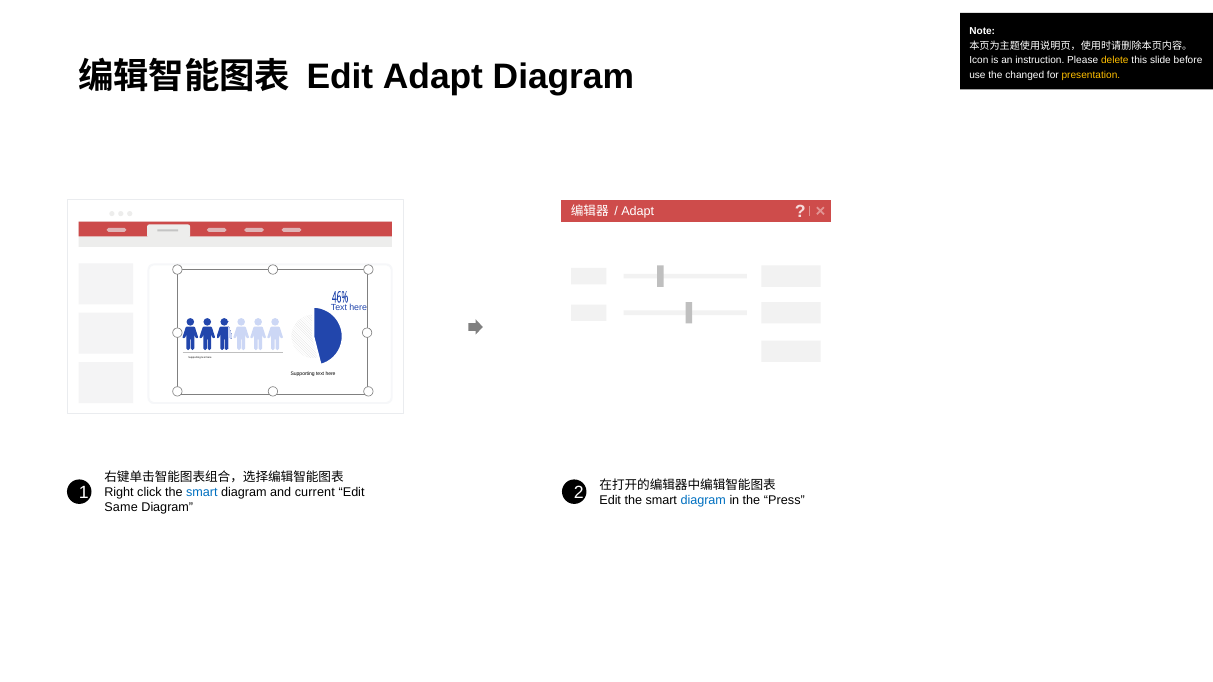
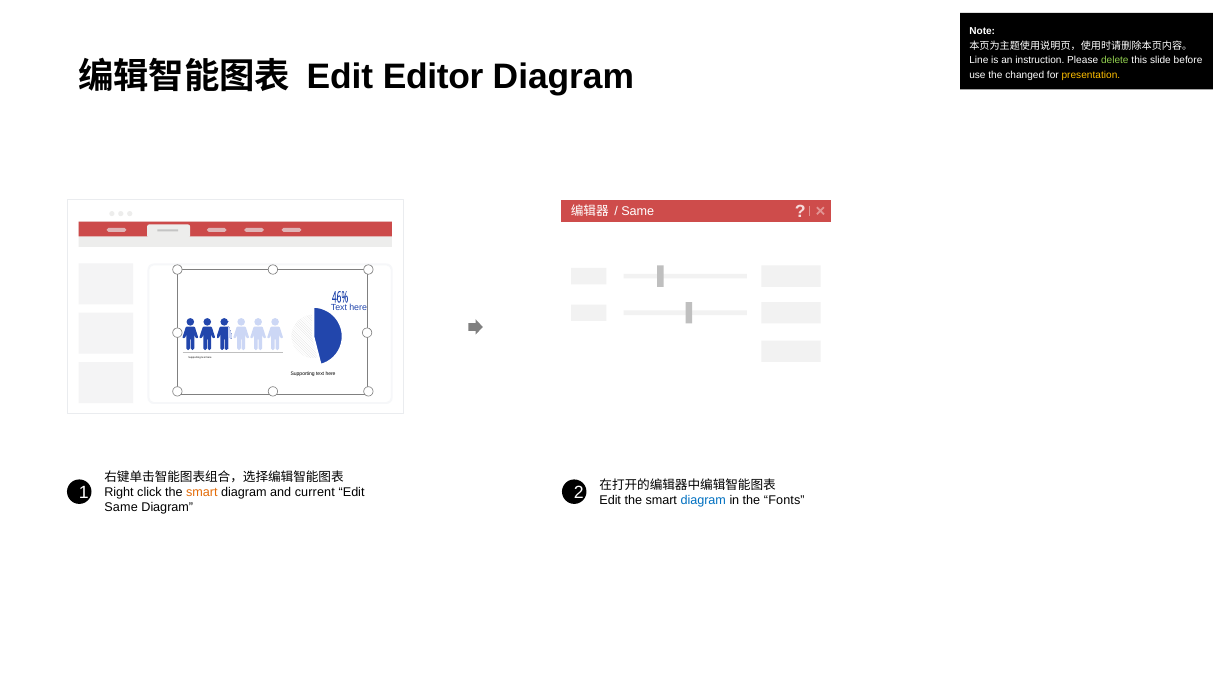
Icon: Icon -> Line
delete colour: yellow -> light green
Edit Adapt: Adapt -> Editor
Adapt at (638, 212): Adapt -> Same
smart at (202, 493) colour: blue -> orange
Press: Press -> Fonts
